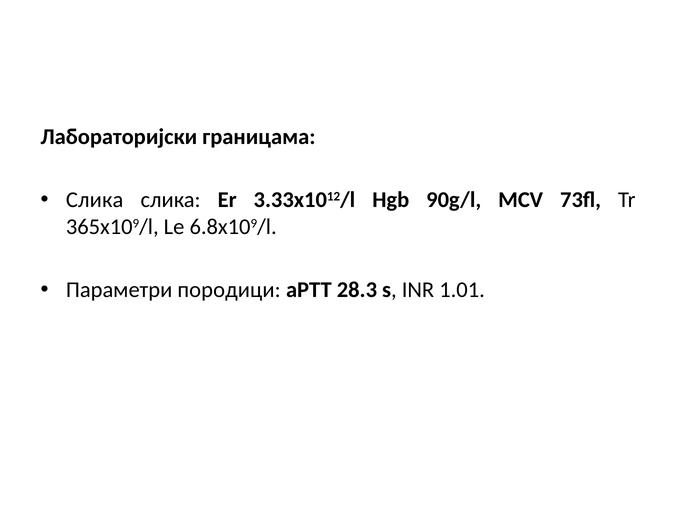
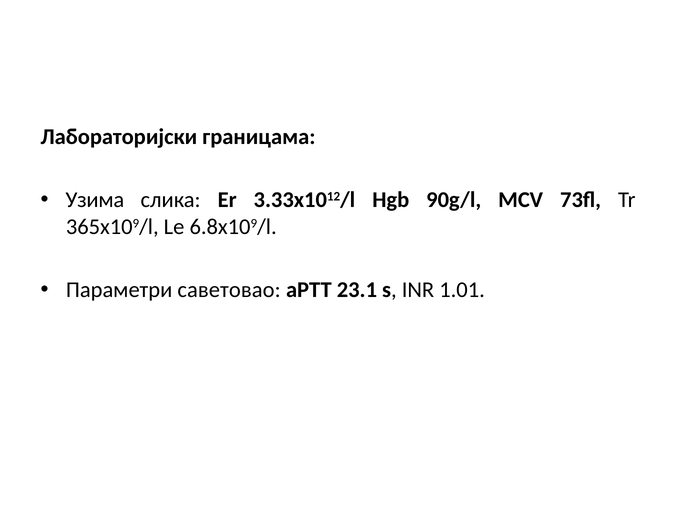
Слика at (95, 200): Слика -> Узима
породици: породици -> саветовао
28.3: 28.3 -> 23.1
